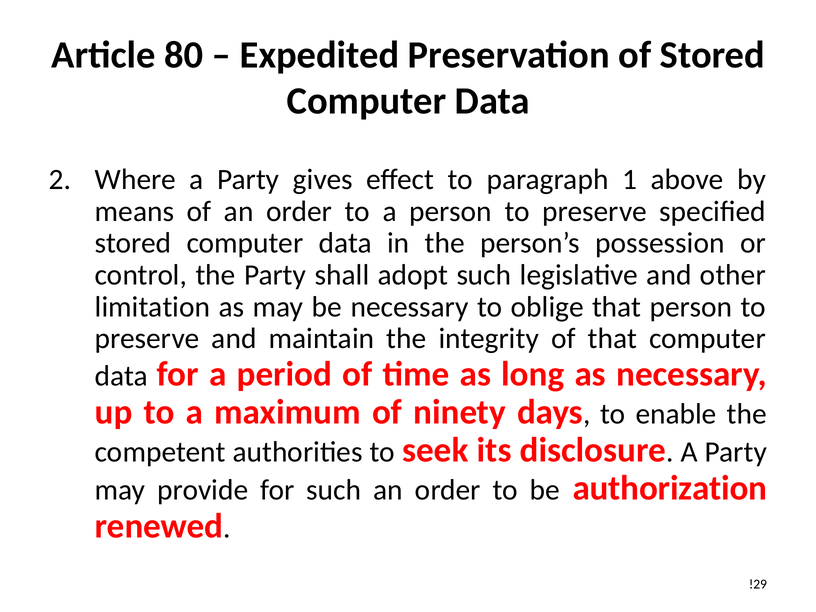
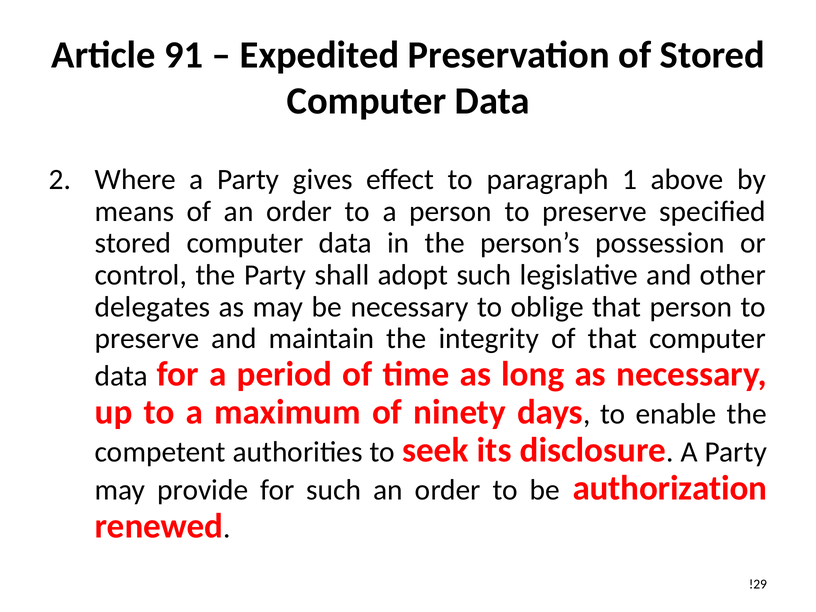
80: 80 -> 91
limitation: limitation -> delegates
